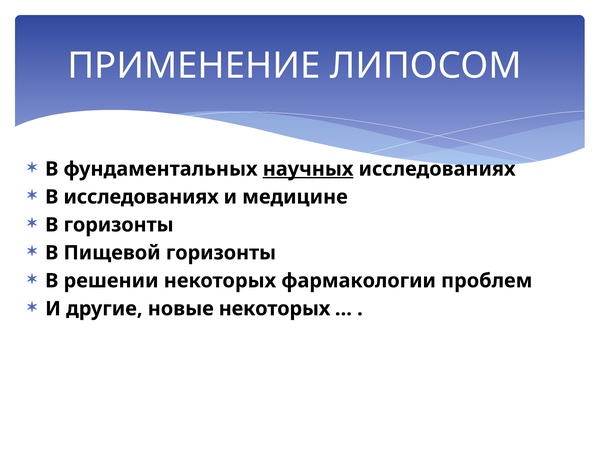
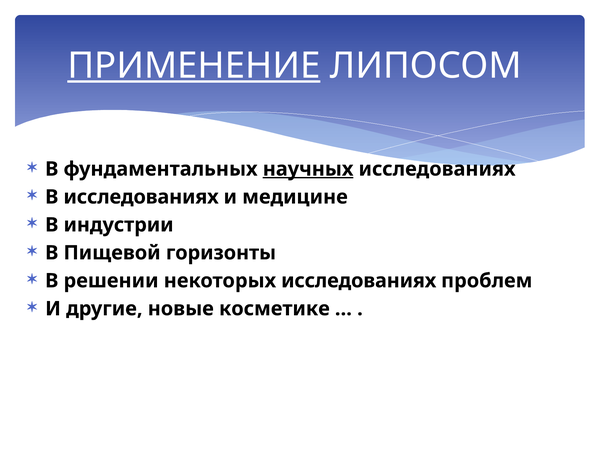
ПРИМЕНЕНИЕ underline: none -> present
В горизонты: горизонты -> индустрии
некоторых фармакологии: фармакологии -> исследованиях
новые некоторых: некоторых -> косметике
